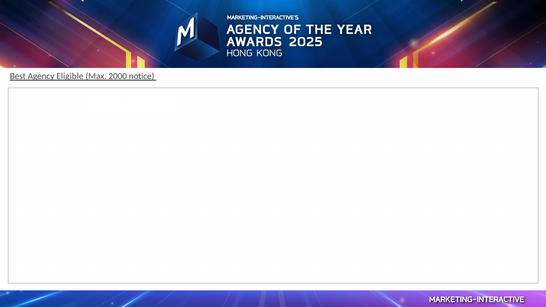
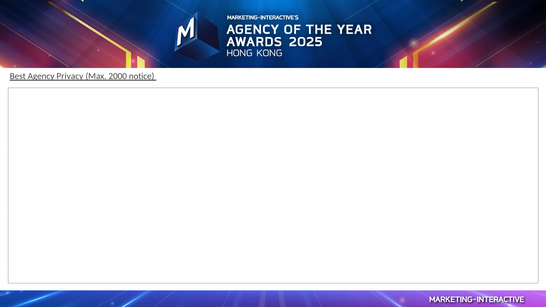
Eligible: Eligible -> Privacy
